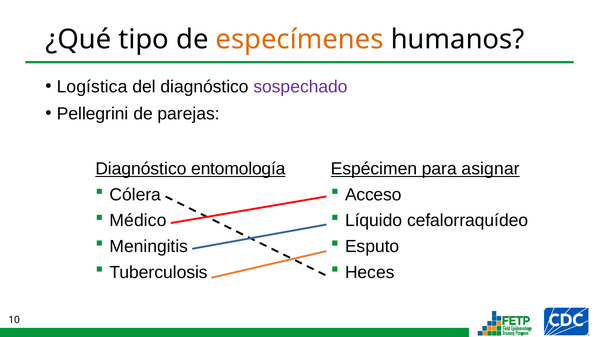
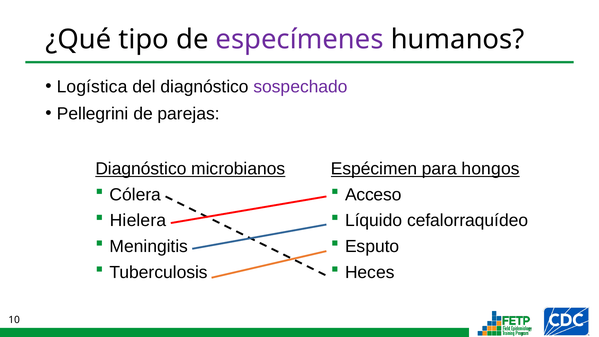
especímenes colour: orange -> purple
entomología: entomología -> microbianos
asignar: asignar -> hongos
Médico: Médico -> Hielera
